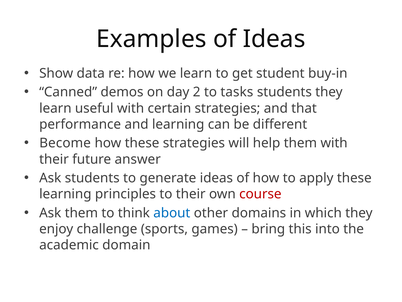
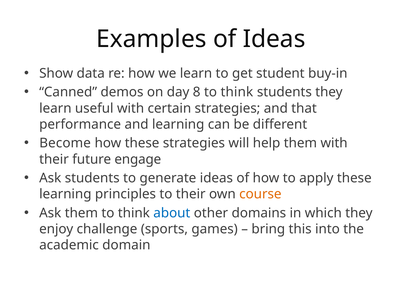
2: 2 -> 8
tasks at (237, 92): tasks -> think
answer: answer -> engage
course colour: red -> orange
